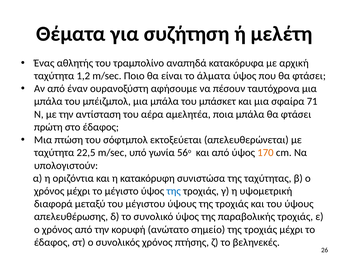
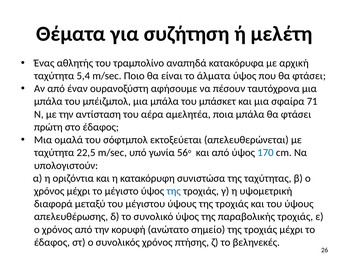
1,2: 1,2 -> 5,4
πτώση: πτώση -> ομαλά
170 colour: orange -> blue
